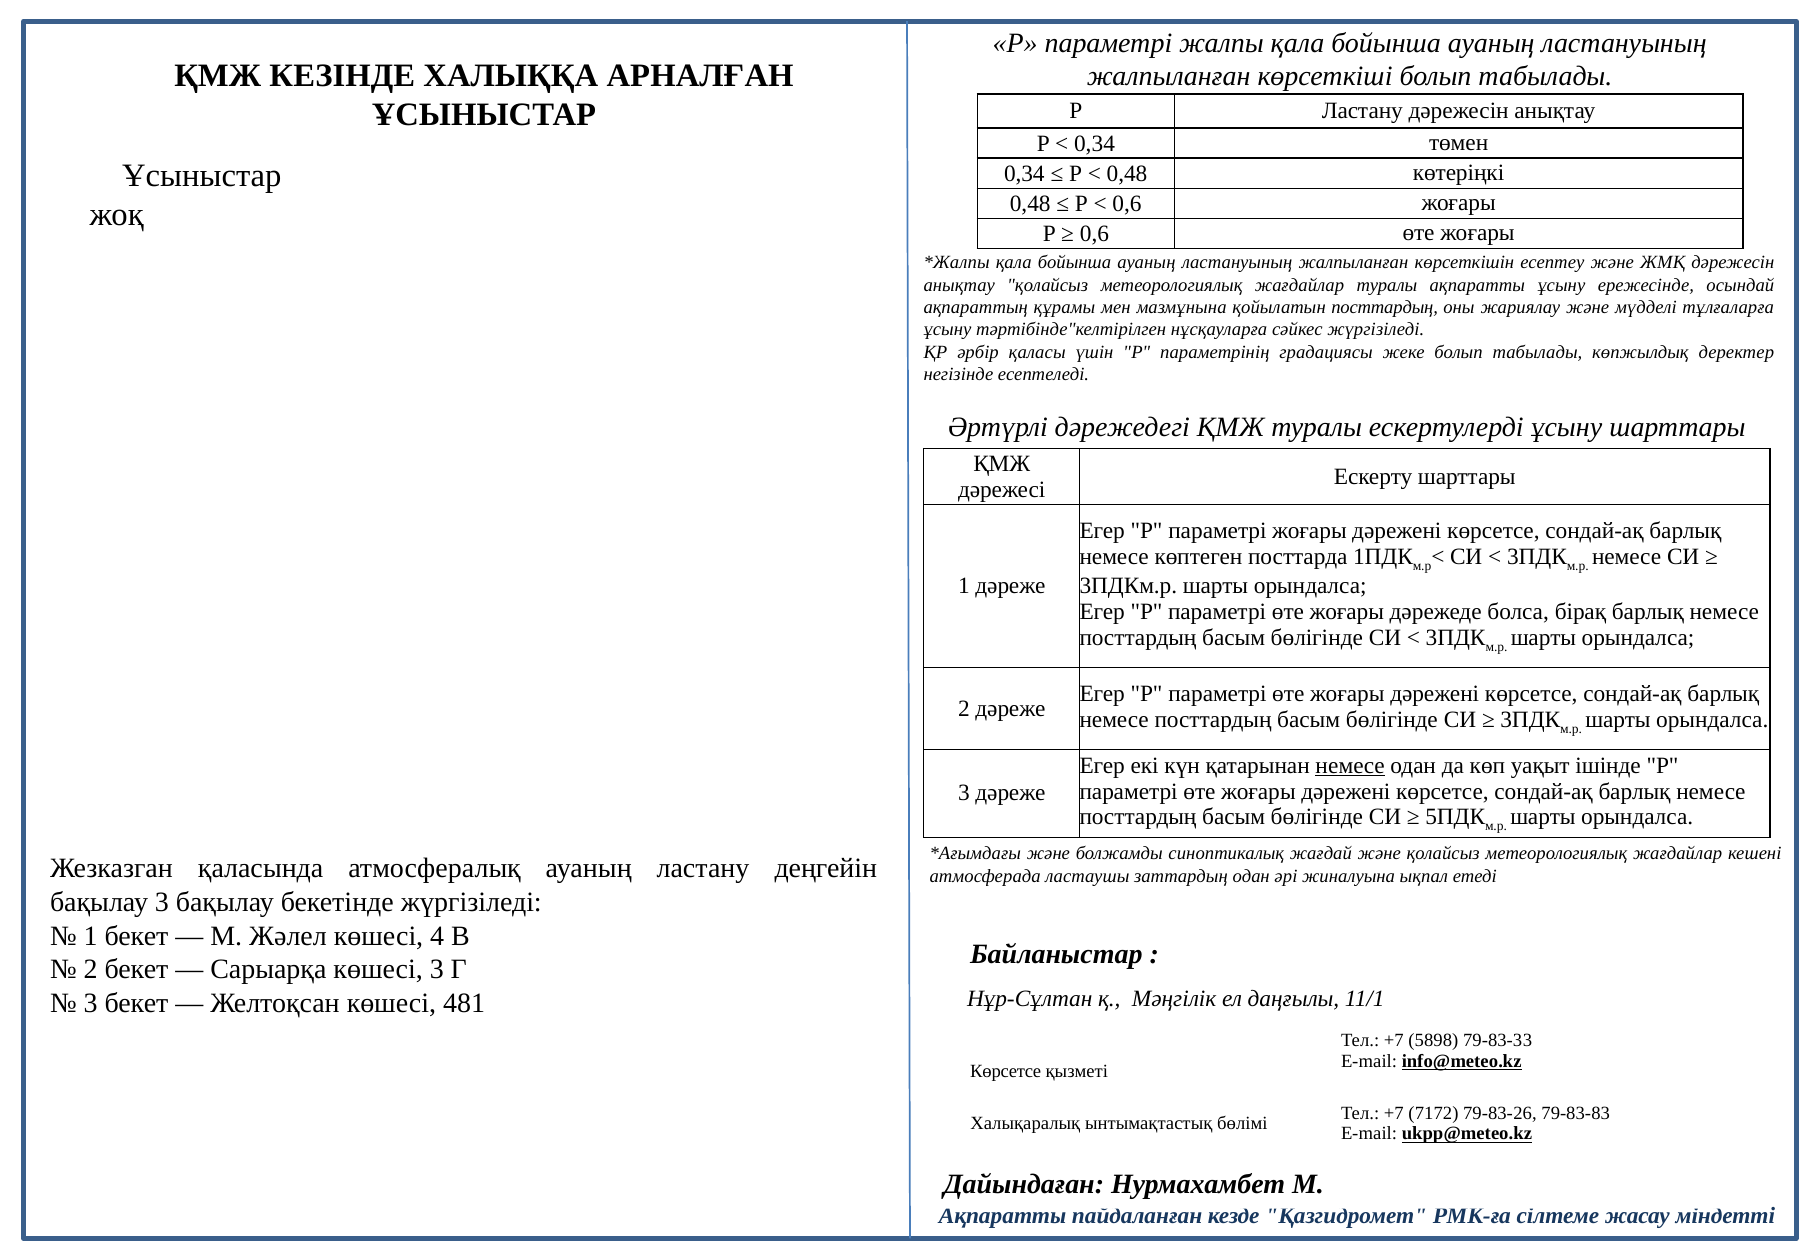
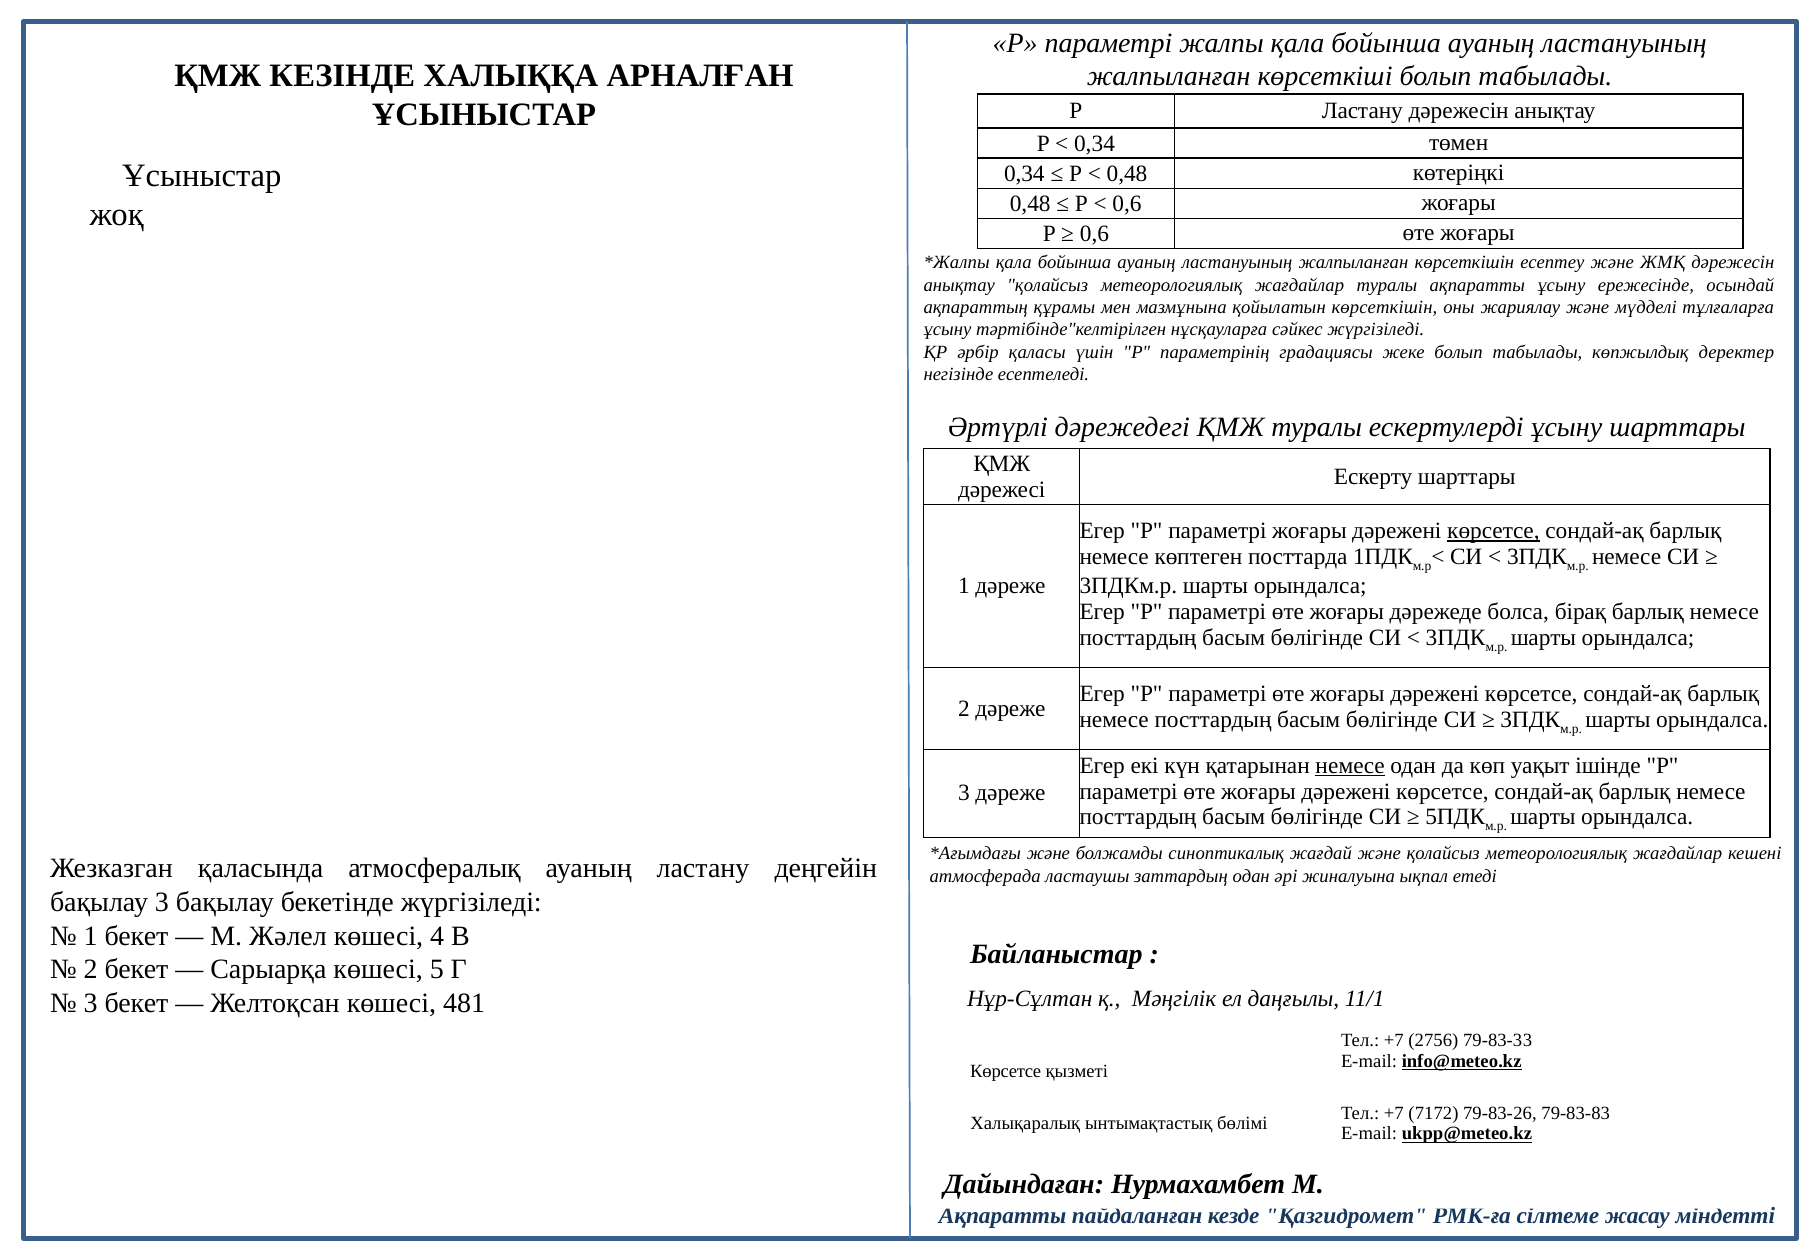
қойылатын посттардың: посттардың -> көрсеткішін
көрсетсе at (1493, 531) underline: none -> present
көшесі 3: 3 -> 5
5898: 5898 -> 2756
